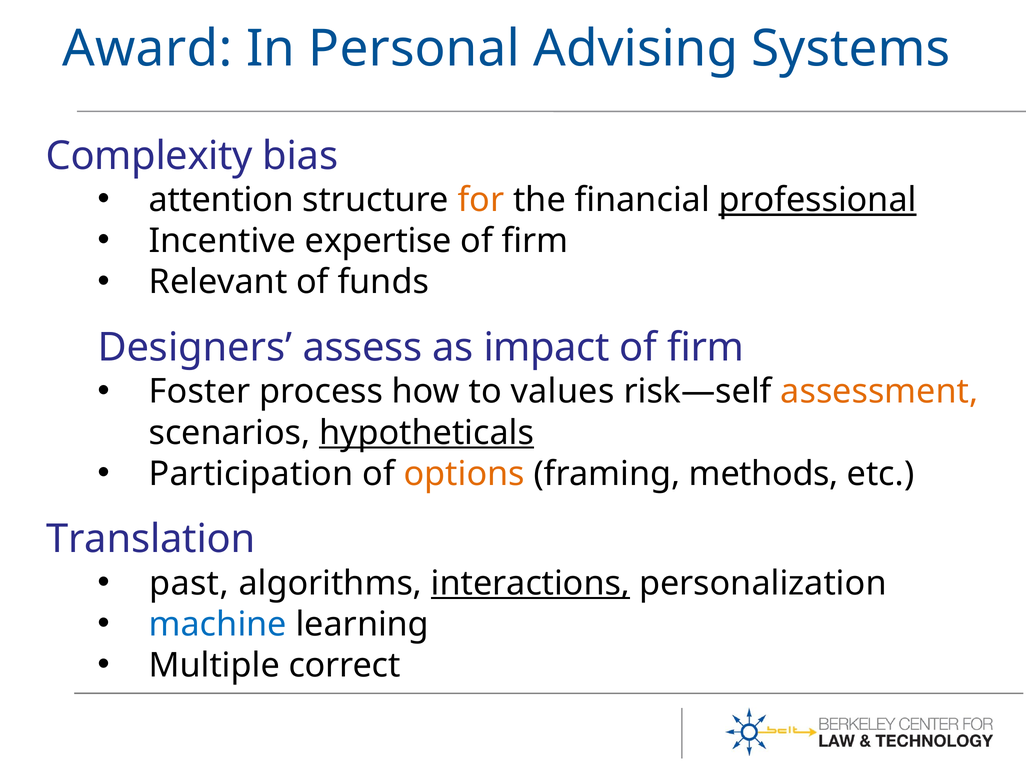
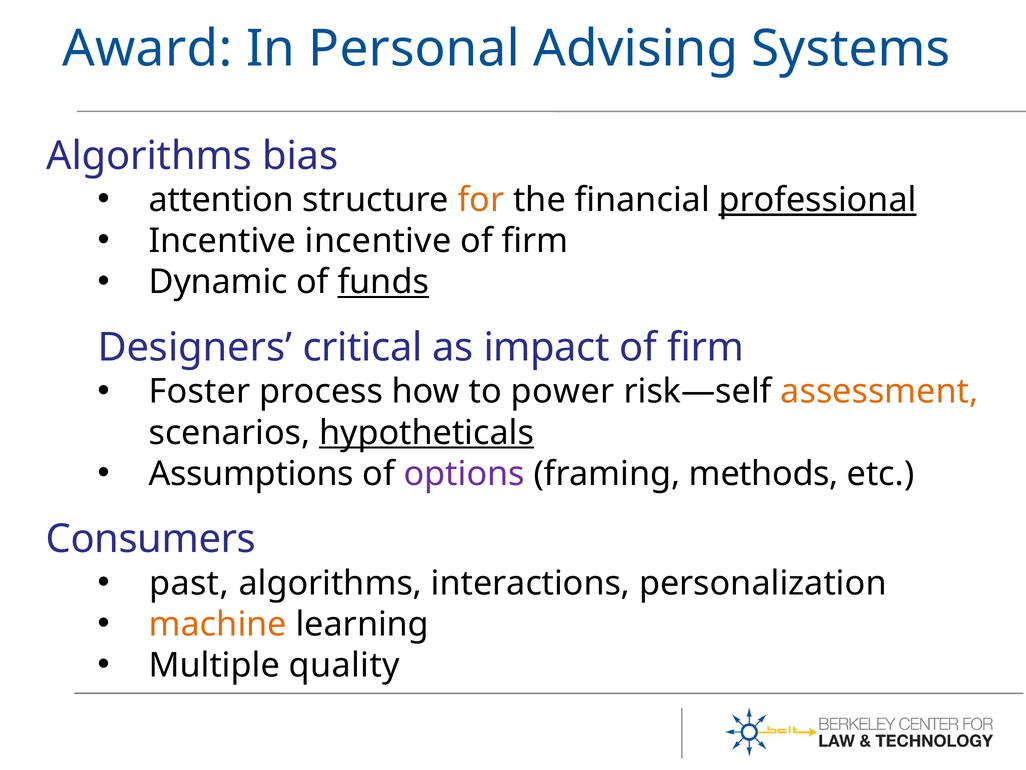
Complexity at (149, 156): Complexity -> Algorithms
Incentive expertise: expertise -> incentive
Relevant: Relevant -> Dynamic
funds underline: none -> present
assess: assess -> critical
values: values -> power
Participation: Participation -> Assumptions
options colour: orange -> purple
Translation: Translation -> Consumers
interactions underline: present -> none
machine colour: blue -> orange
correct: correct -> quality
